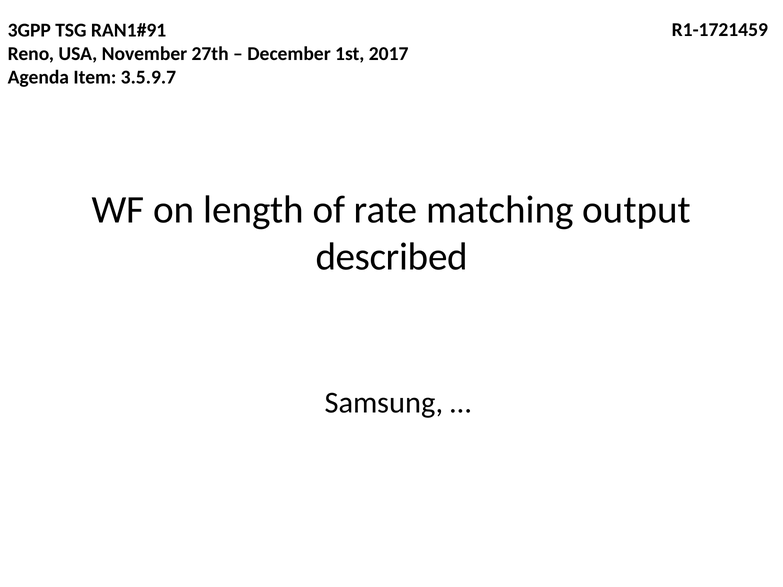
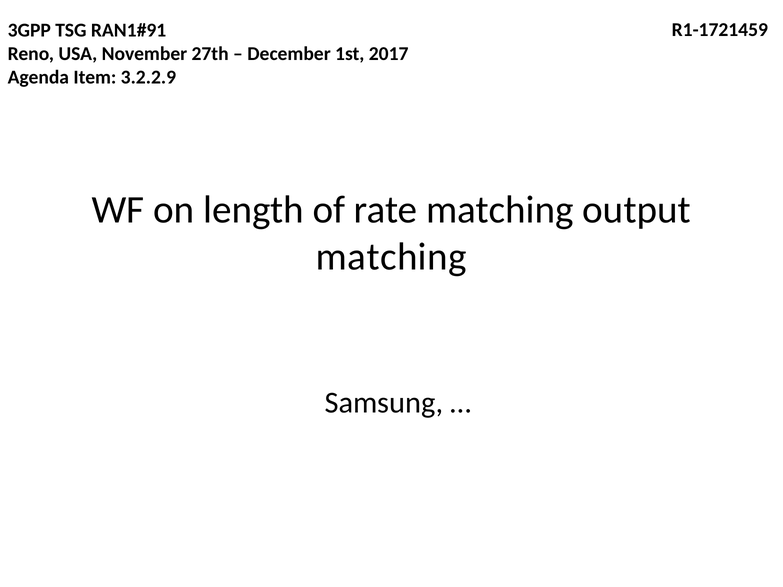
3.5.9.7: 3.5.9.7 -> 3.2.2.9
described at (392, 257): described -> matching
